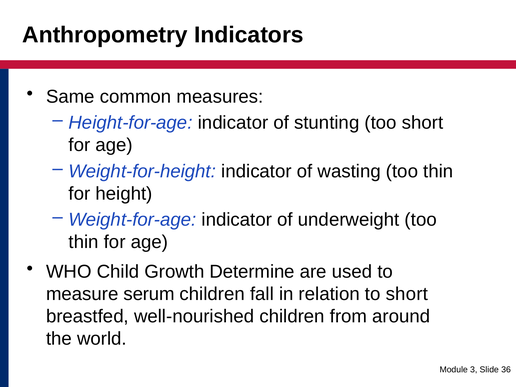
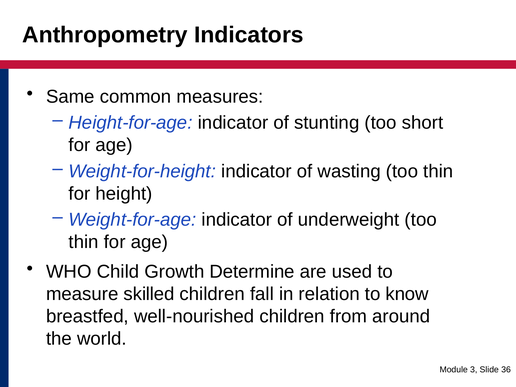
serum: serum -> skilled
to short: short -> know
